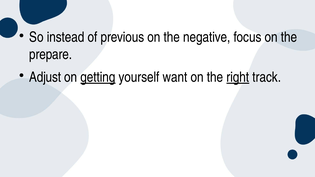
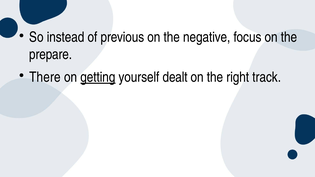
Adjust: Adjust -> There
want: want -> dealt
right underline: present -> none
